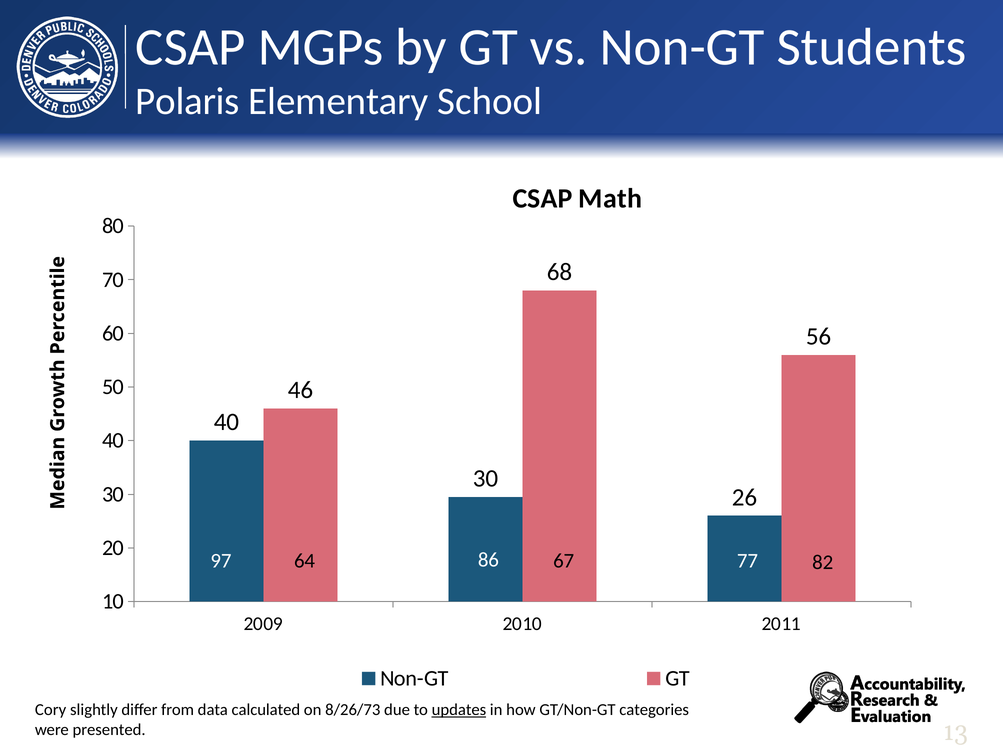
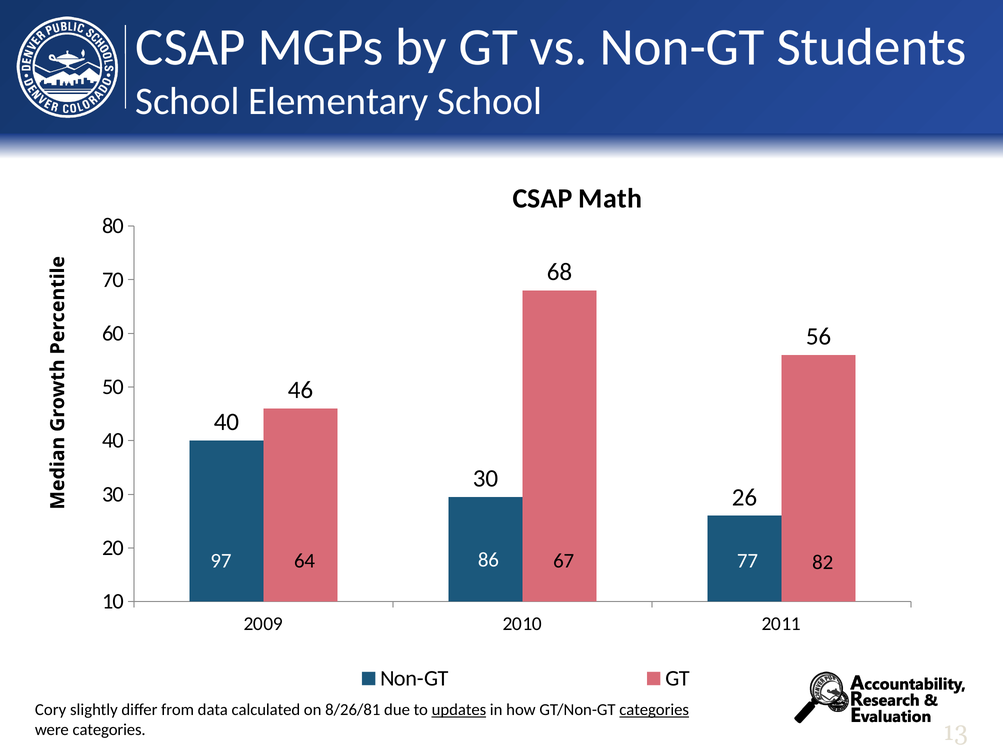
Polaris at (188, 101): Polaris -> School
8/26/73: 8/26/73 -> 8/26/81
categories at (654, 710) underline: none -> present
were presented: presented -> categories
